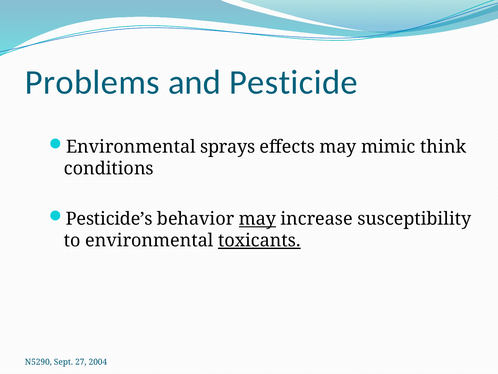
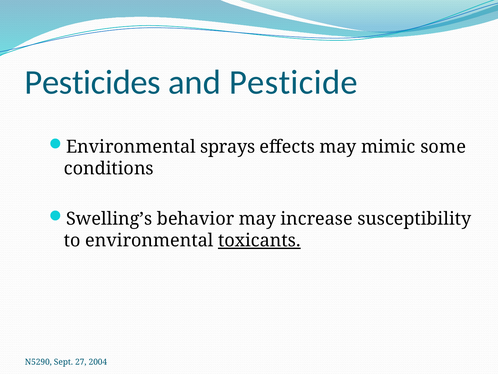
Problems: Problems -> Pesticides
think: think -> some
Pesticide’s: Pesticide’s -> Swelling’s
may at (257, 219) underline: present -> none
